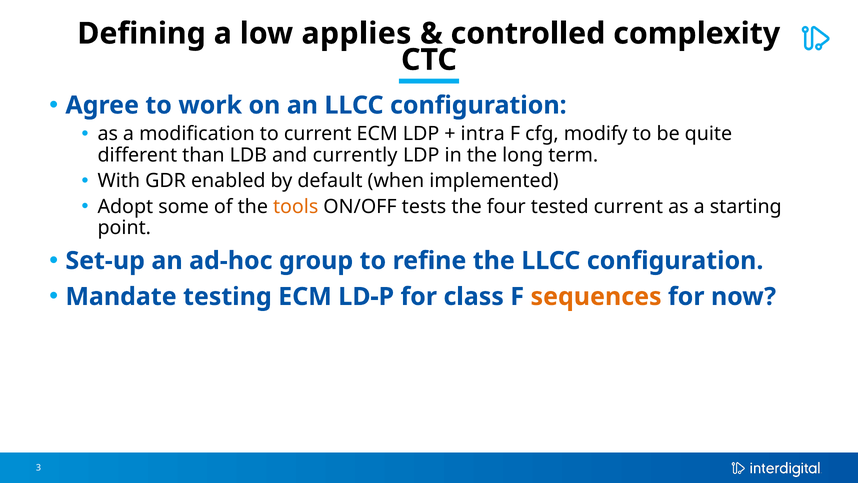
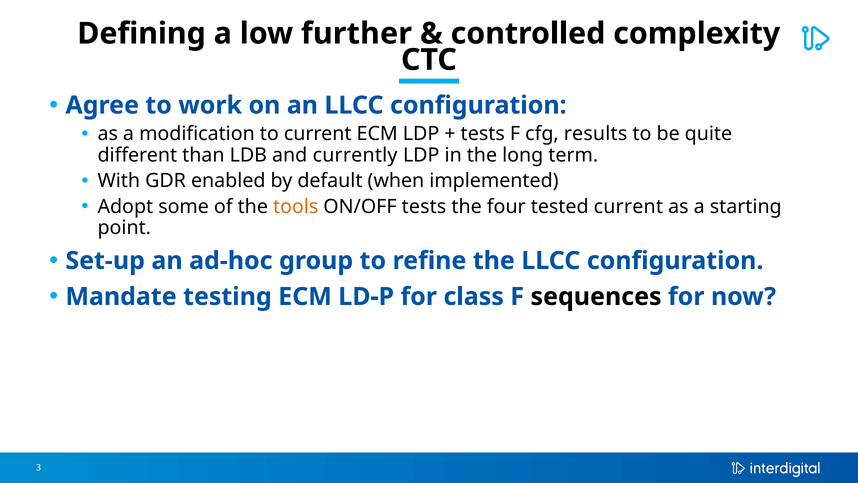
applies: applies -> further
intra at (483, 134): intra -> tests
modify: modify -> results
sequences colour: orange -> black
